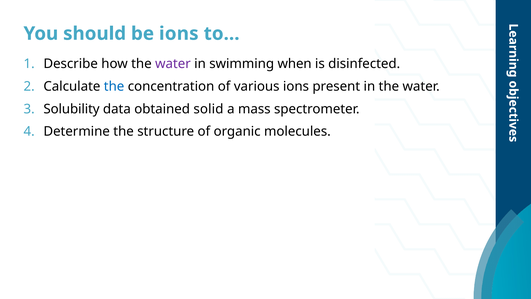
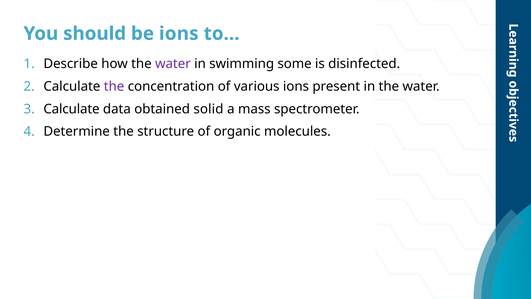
when: when -> some
the at (114, 86) colour: blue -> purple
Solubility at (72, 109): Solubility -> Calculate
